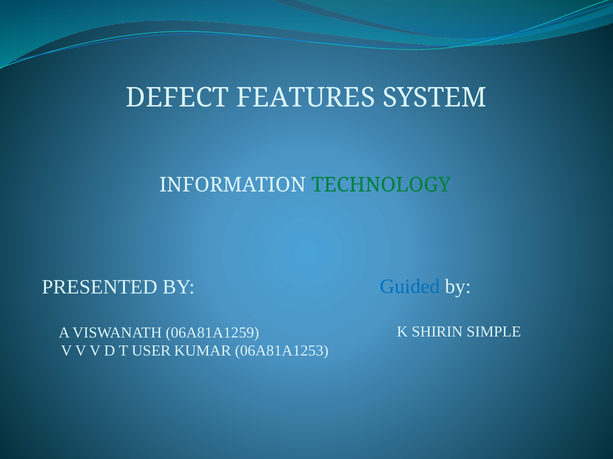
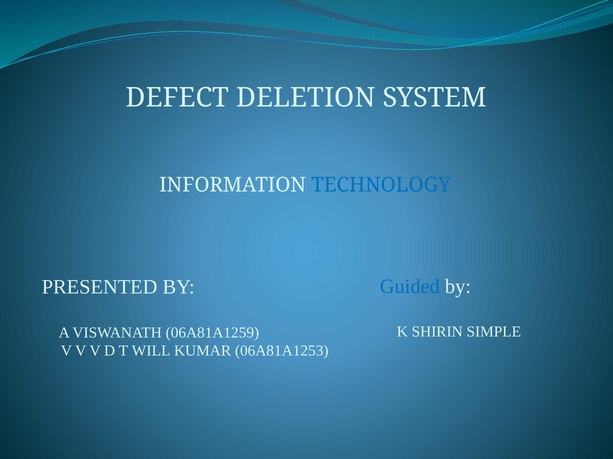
FEATURES: FEATURES -> DELETION
TECHNOLOGY colour: green -> blue
USER: USER -> WILL
